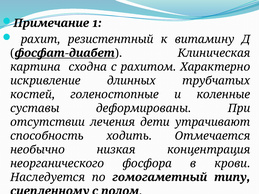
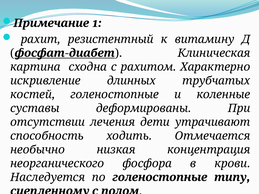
по гомогаметный: гомогаметный -> голеностопные
